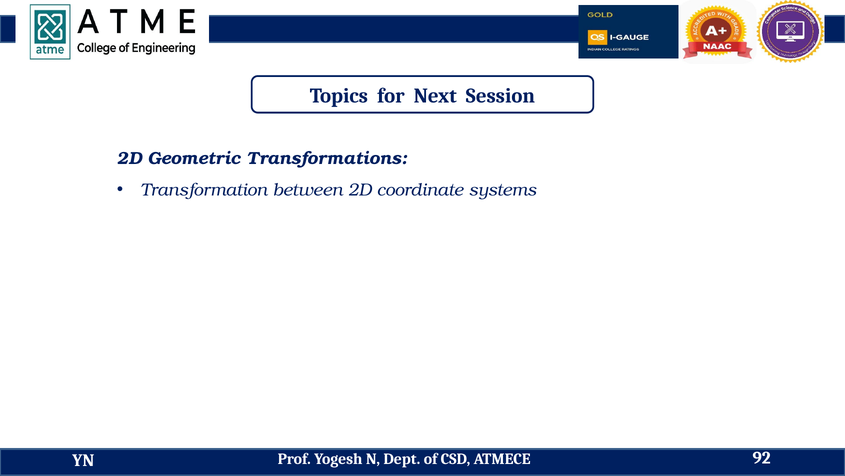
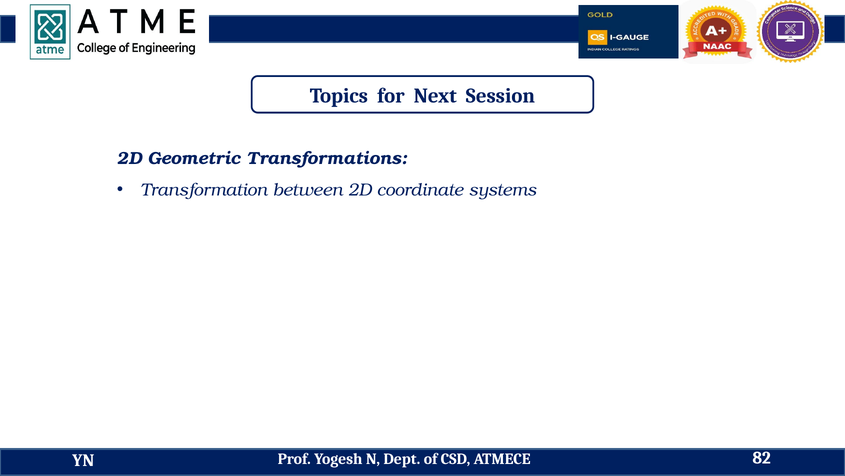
92: 92 -> 82
